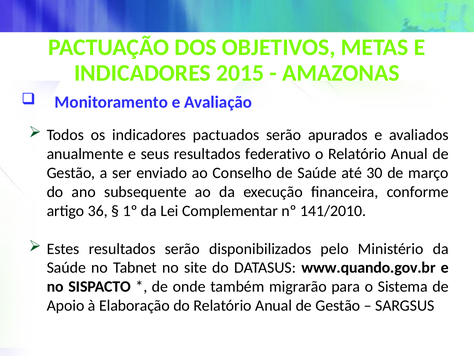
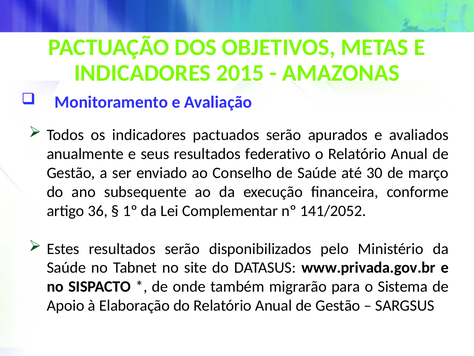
141/2010: 141/2010 -> 141/2052
www.quando.gov.br: www.quando.gov.br -> www.privada.gov.br
